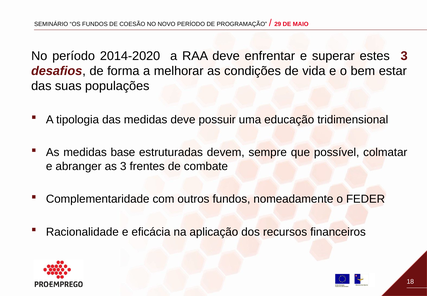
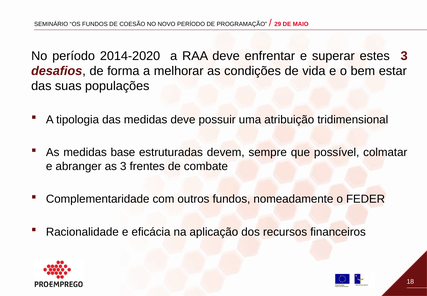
educação: educação -> atribuição
